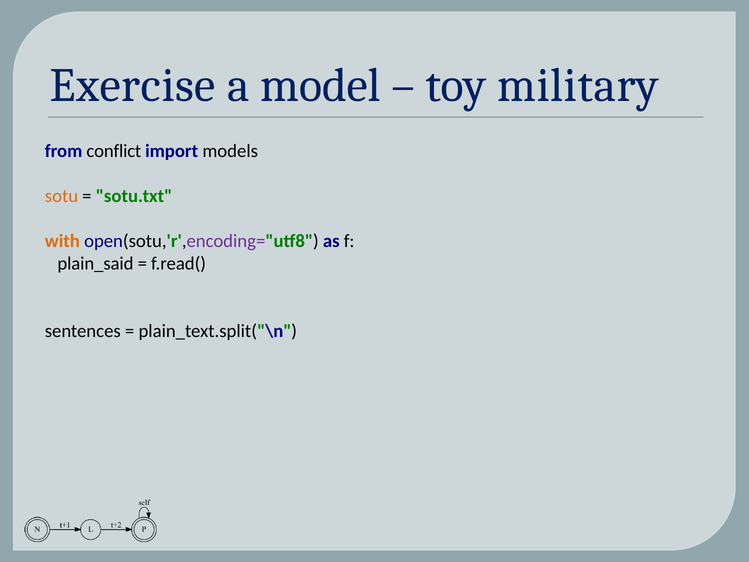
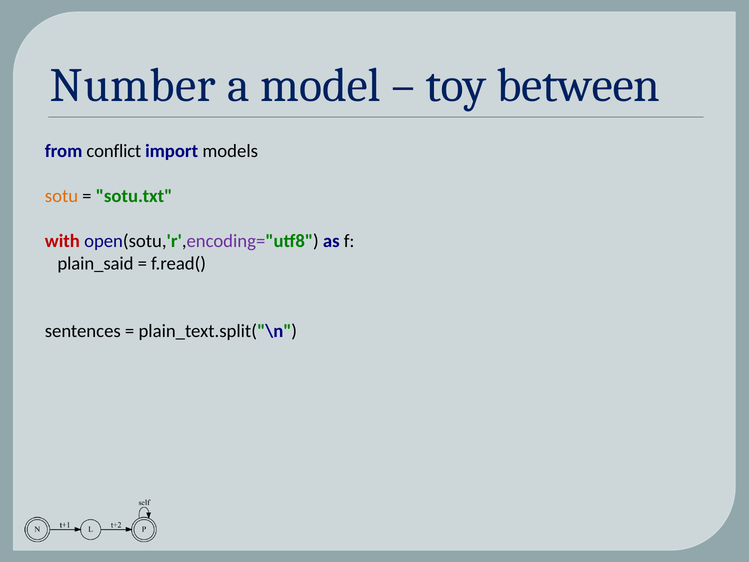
Exercise: Exercise -> Number
military: military -> between
with colour: orange -> red
